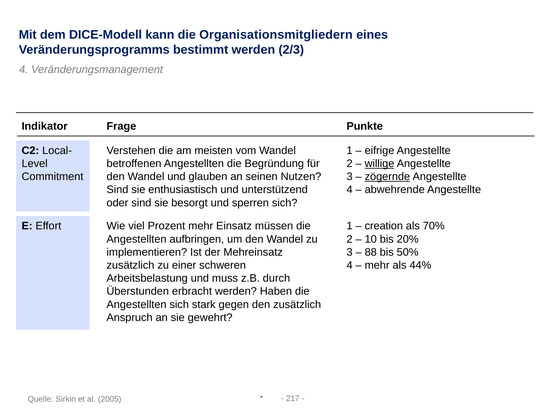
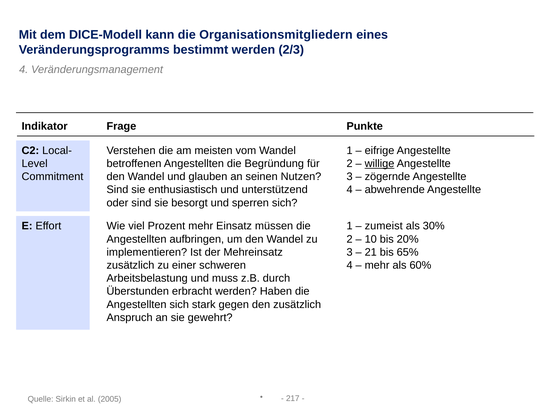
zögernde underline: present -> none
creation: creation -> zumeist
70%: 70% -> 30%
88: 88 -> 21
50%: 50% -> 65%
44%: 44% -> 60%
